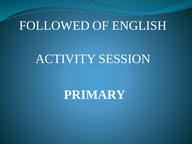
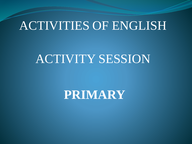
FOLLOWED: FOLLOWED -> ACTIVITIES
